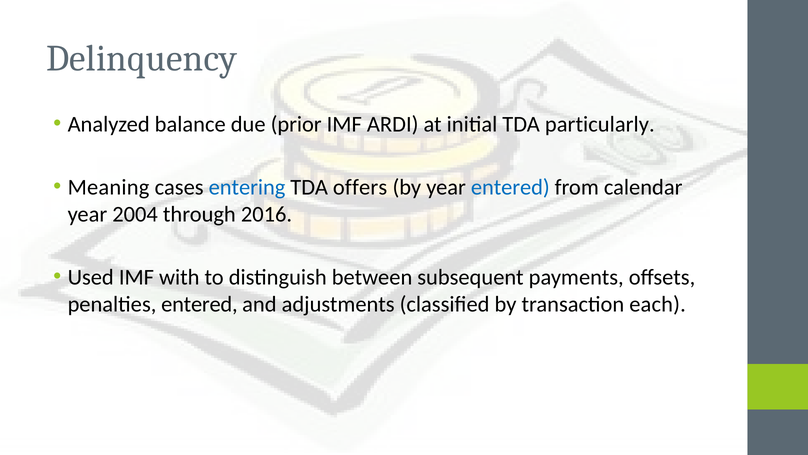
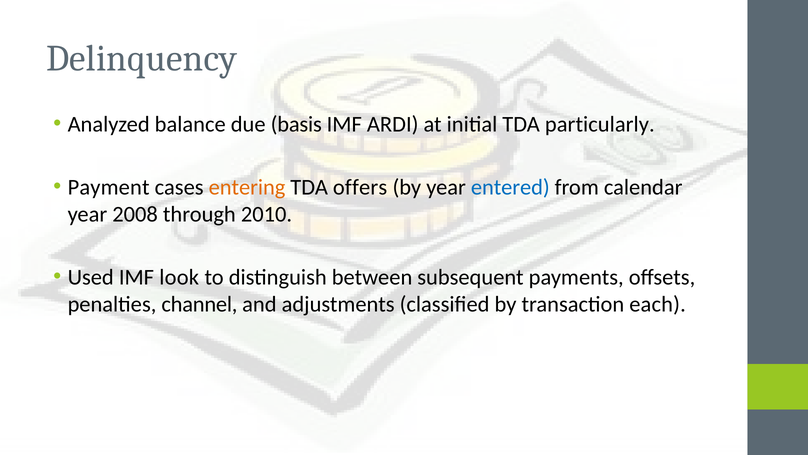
prior: prior -> basis
Meaning: Meaning -> Payment
entering colour: blue -> orange
2004: 2004 -> 2008
2016: 2016 -> 2010
with: with -> look
penalties entered: entered -> channel
